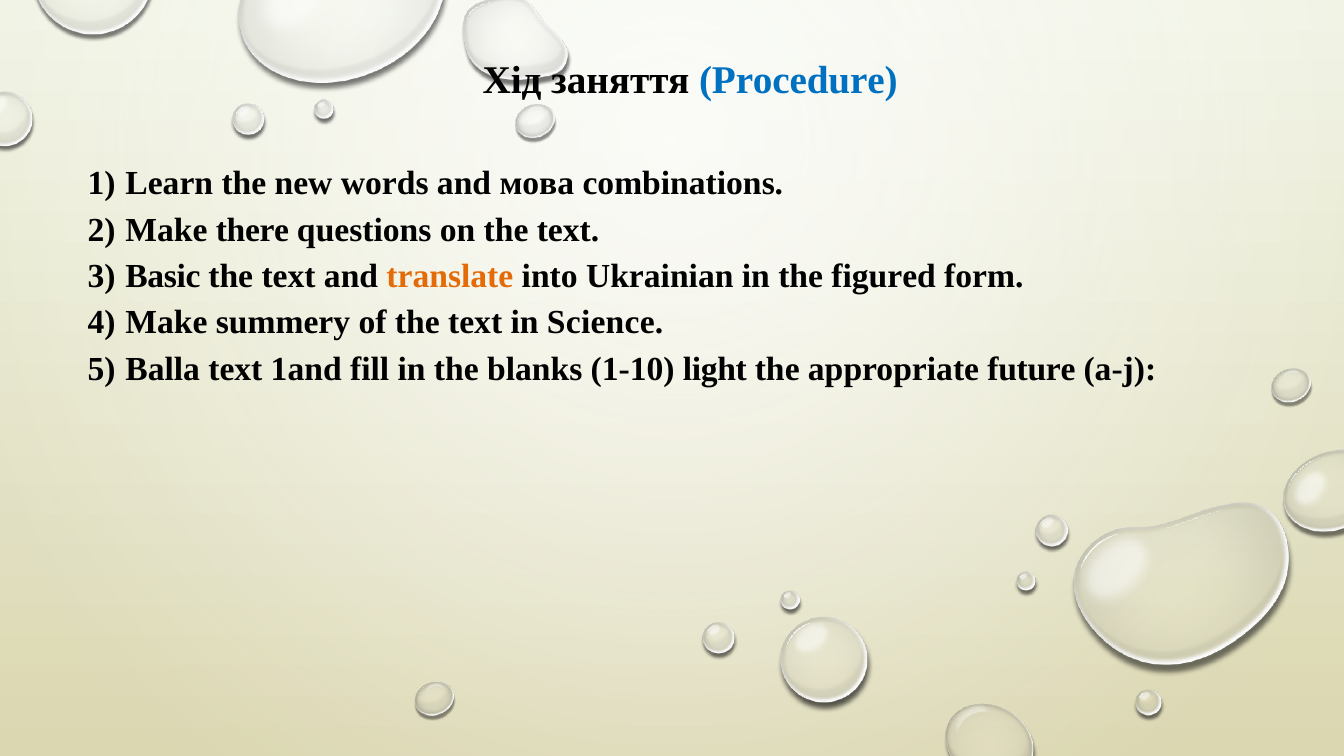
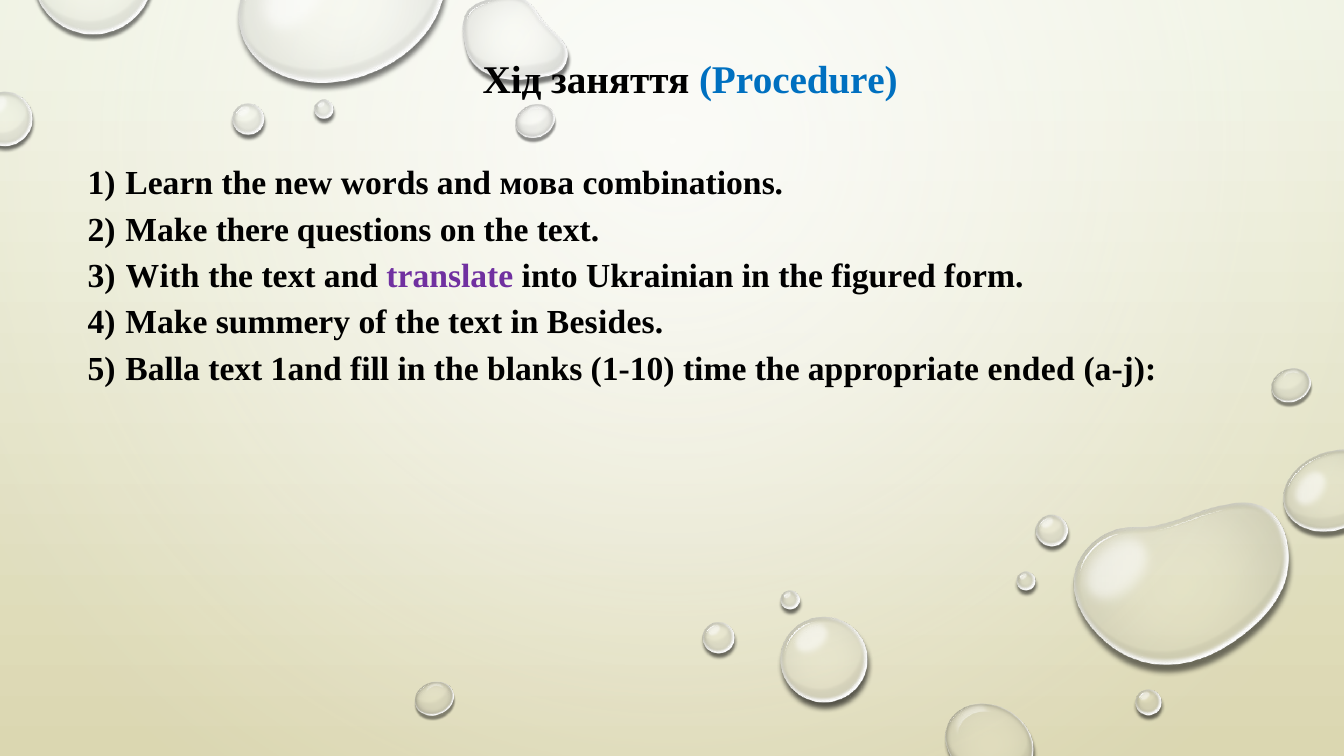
Basic: Basic -> With
translate colour: orange -> purple
Science: Science -> Besides
light: light -> time
future: future -> ended
